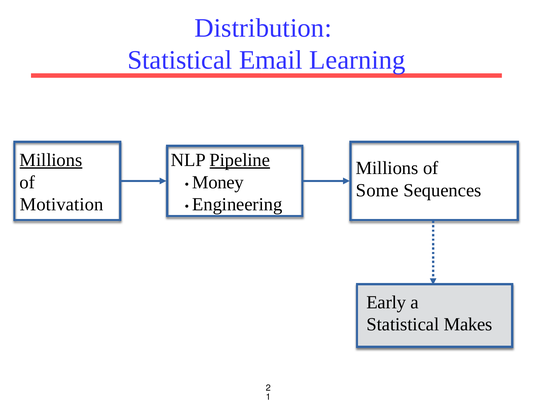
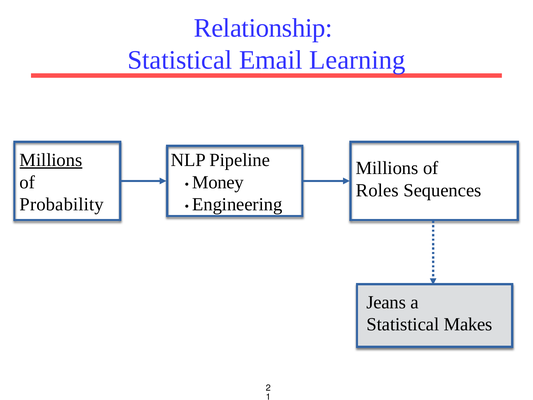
Distribution: Distribution -> Relationship
Pipeline underline: present -> none
Some: Some -> Roles
Motivation: Motivation -> Probability
Early: Early -> Jeans
